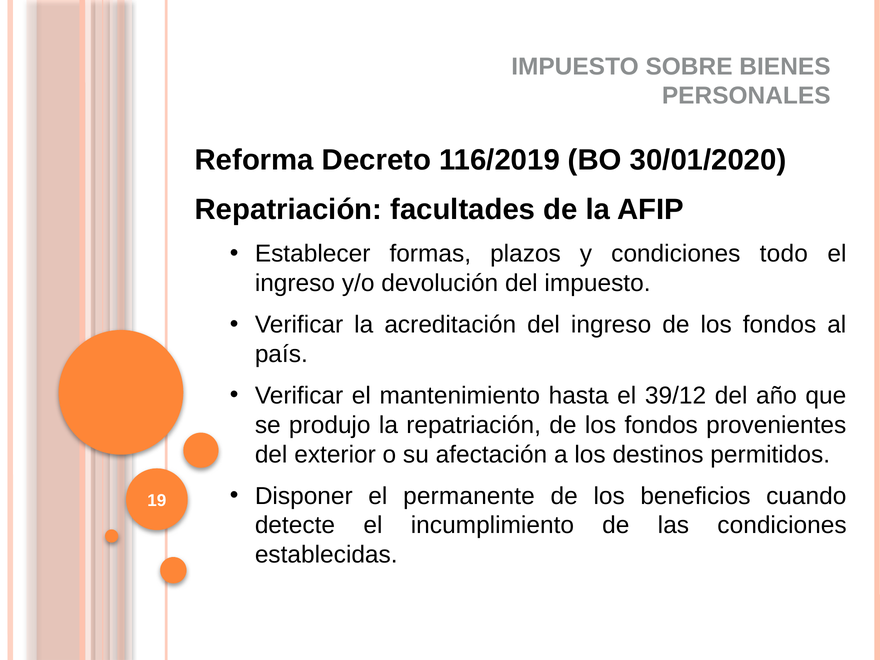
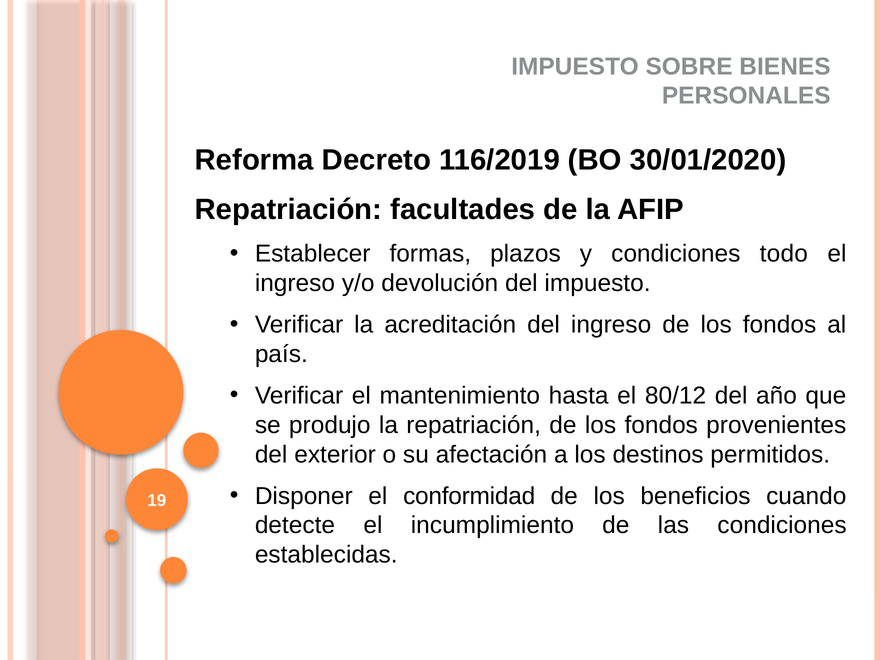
39/12: 39/12 -> 80/12
permanente: permanente -> conformidad
